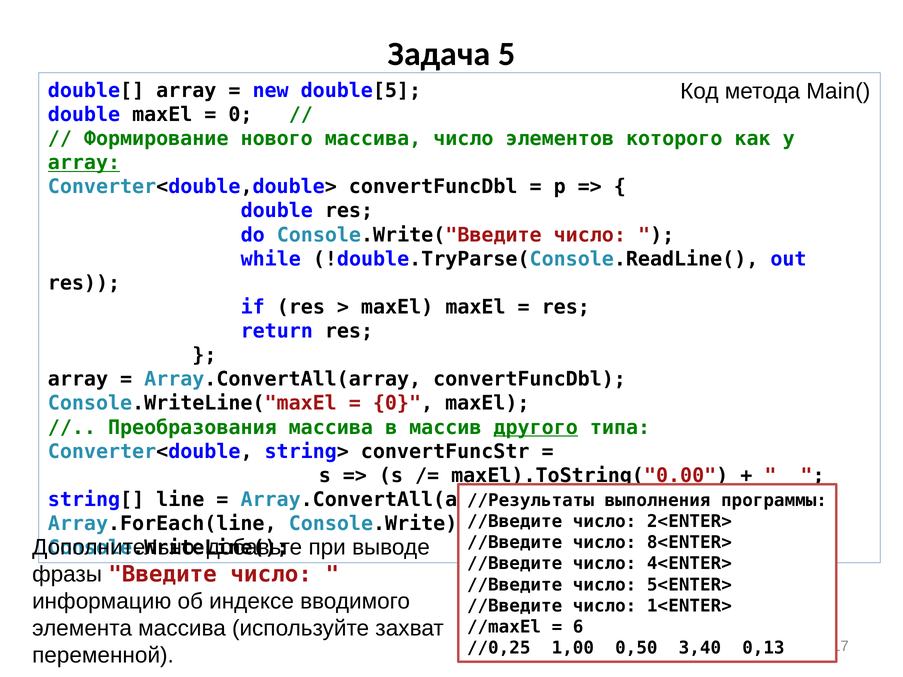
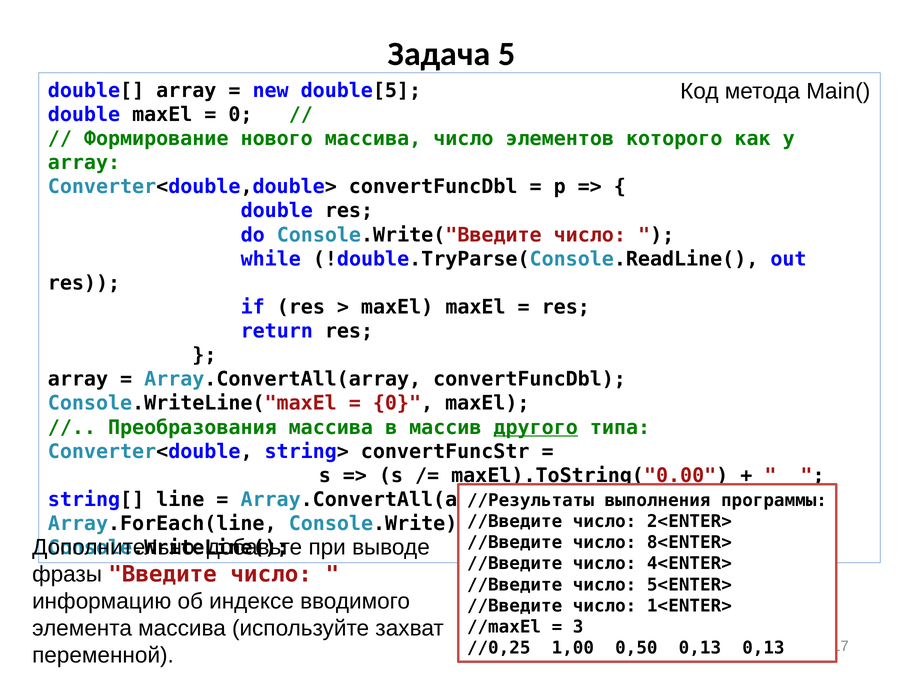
array at (84, 163) underline: present -> none
6: 6 -> 3
0,50 3,40: 3,40 -> 0,13
